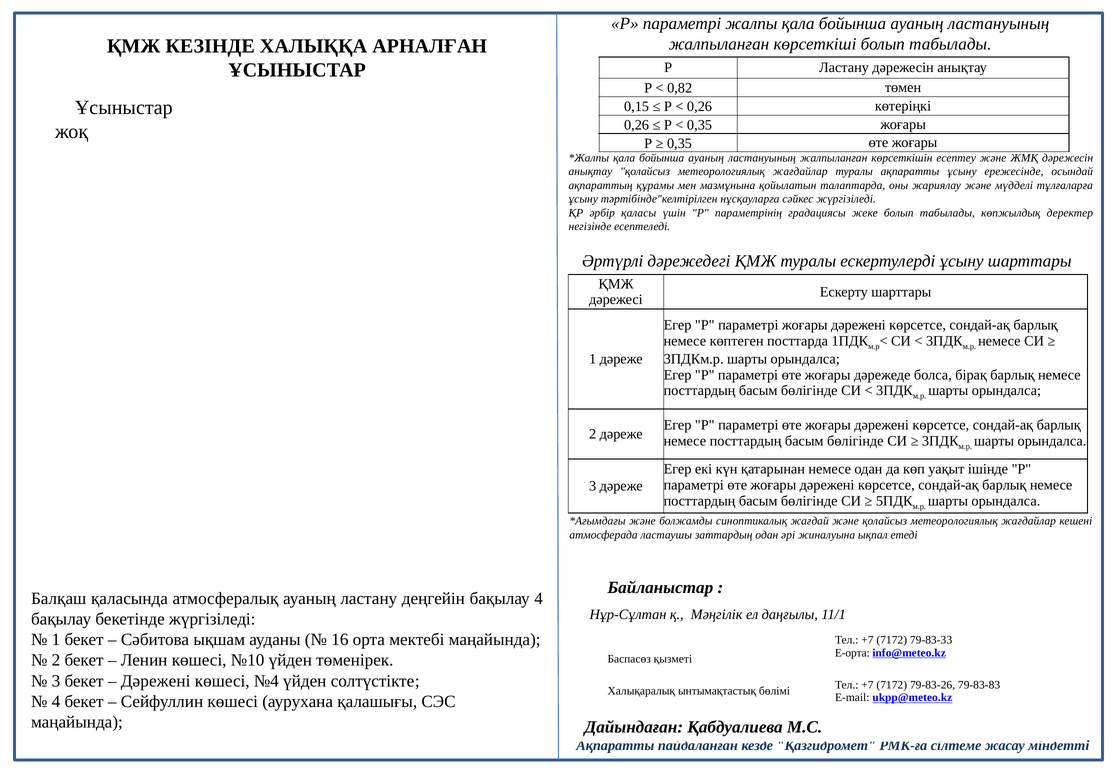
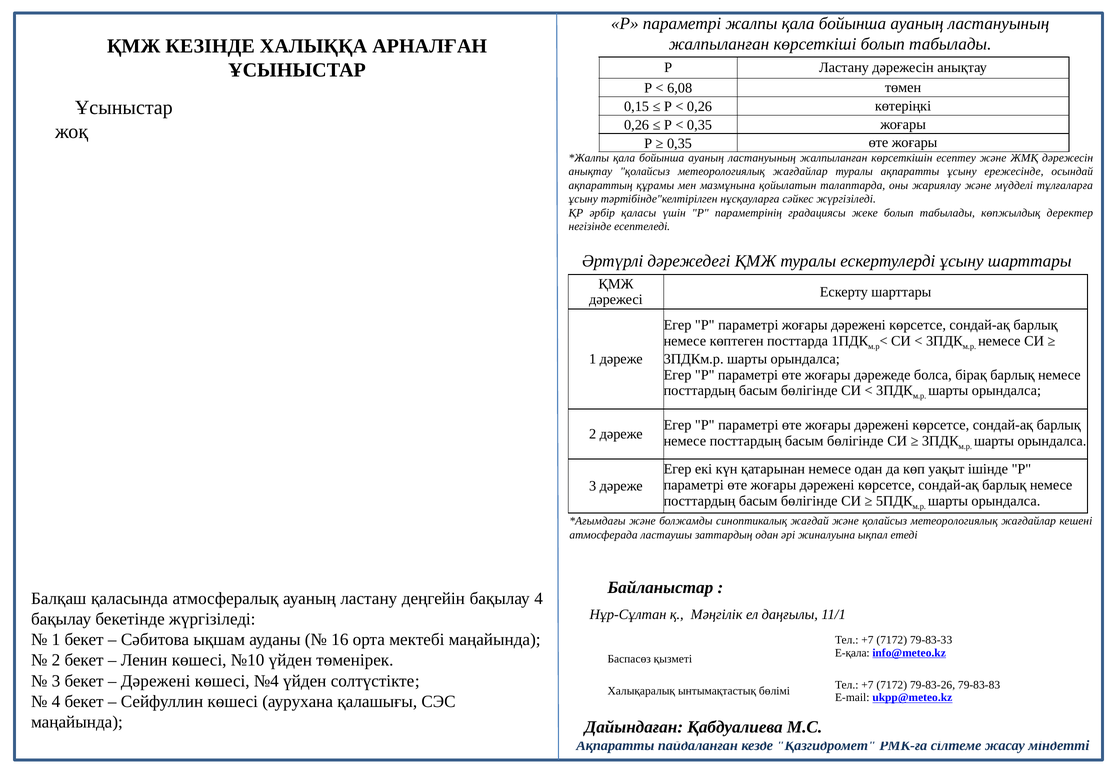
0,82: 0,82 -> 6,08
E-орта: E-орта -> E-қала
